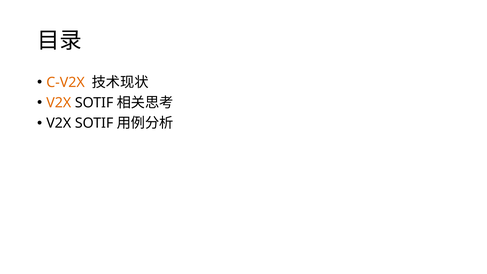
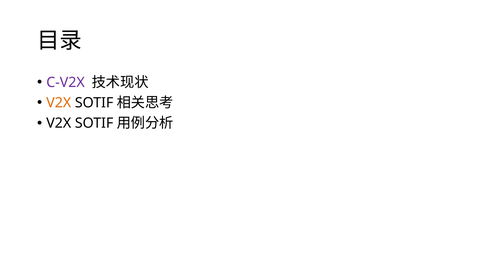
C-V2X colour: orange -> purple
